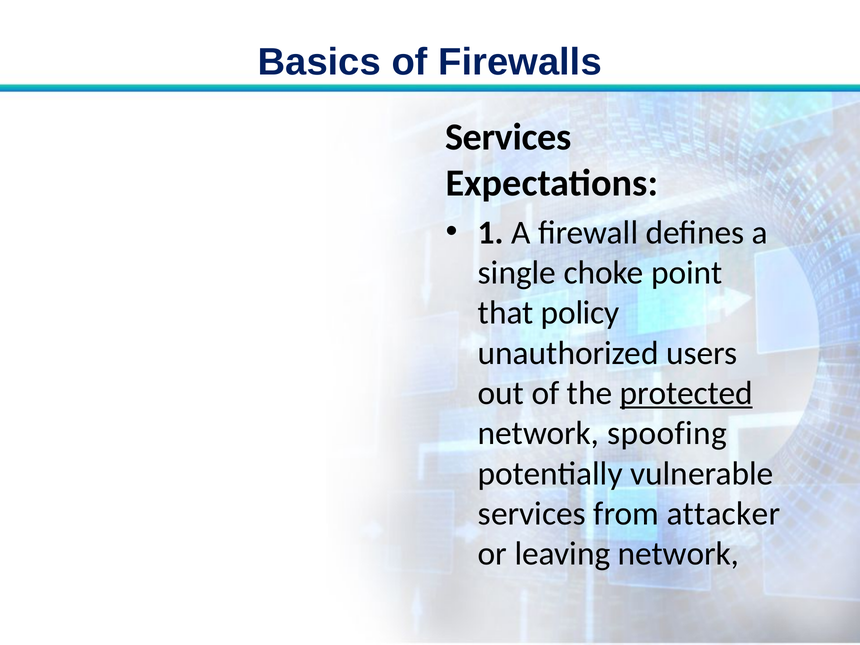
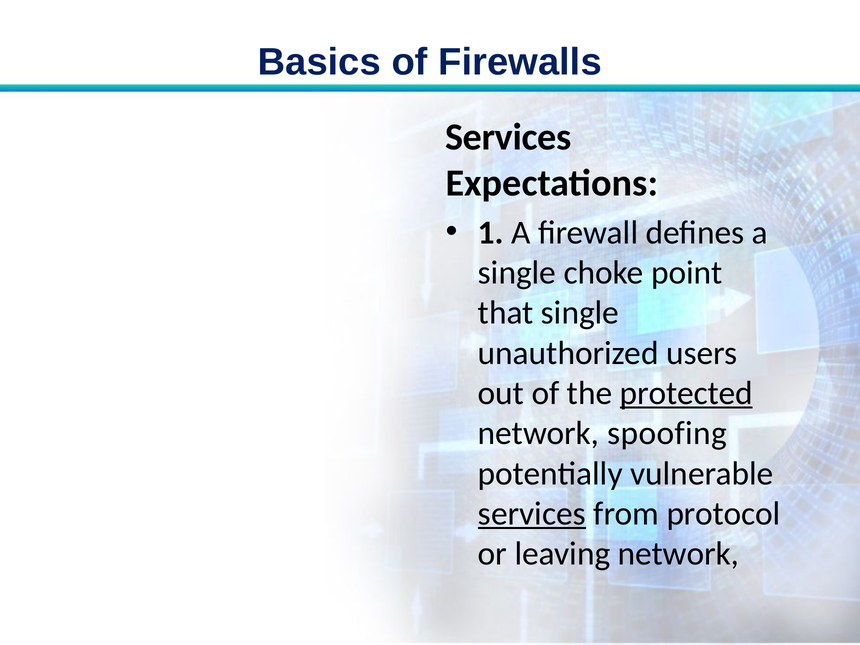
that policy: policy -> single
services at (532, 514) underline: none -> present
attacker: attacker -> protocol
